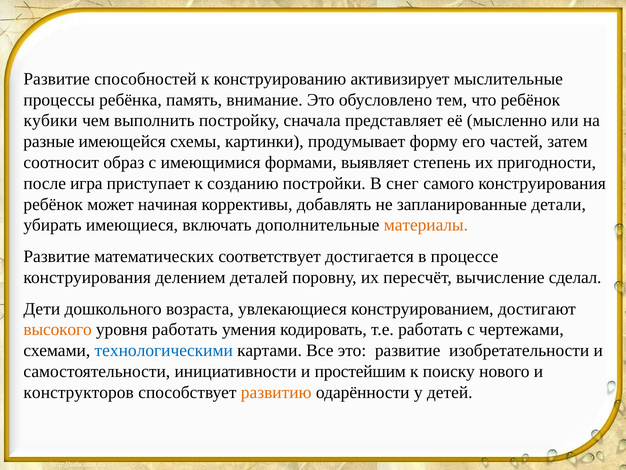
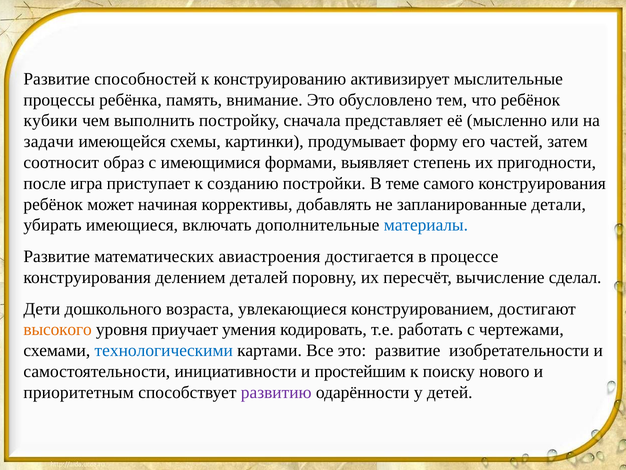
разные: разные -> задачи
снег: снег -> теме
материалы colour: orange -> blue
соответствует: соответствует -> авиастроения
уровня работать: работать -> приучает
конструкторов: конструкторов -> приоритетным
развитию colour: orange -> purple
